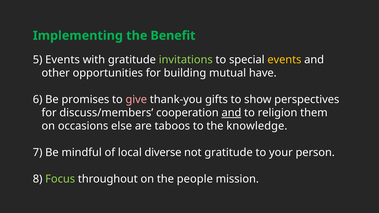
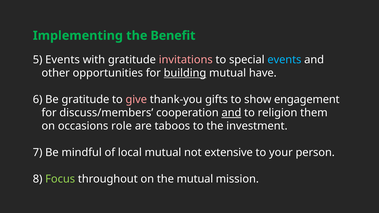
invitations colour: light green -> pink
events at (284, 60) colour: yellow -> light blue
building underline: none -> present
Be promises: promises -> gratitude
perspectives: perspectives -> engagement
else: else -> role
knowledge: knowledge -> investment
local diverse: diverse -> mutual
not gratitude: gratitude -> extensive
the people: people -> mutual
